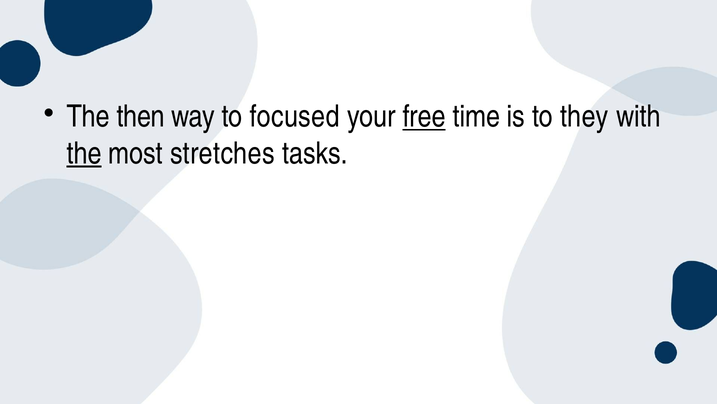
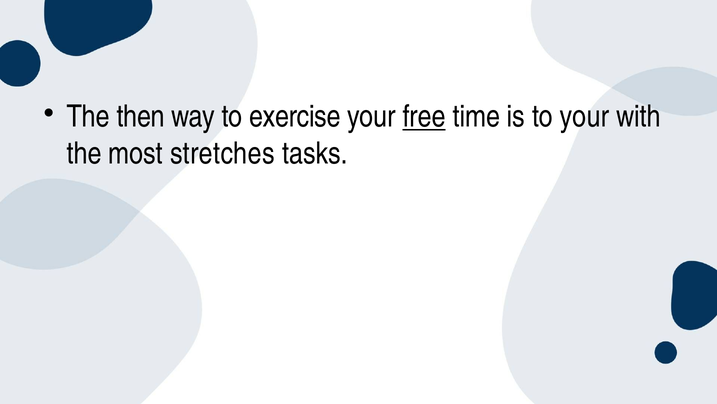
focused: focused -> exercise
to they: they -> your
the at (84, 153) underline: present -> none
